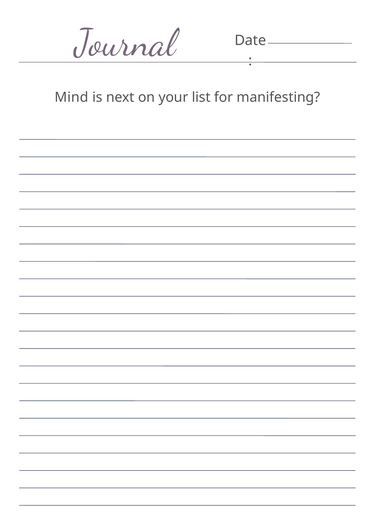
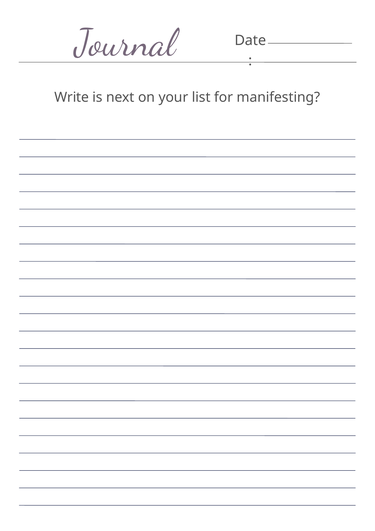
Mind: Mind -> Write
